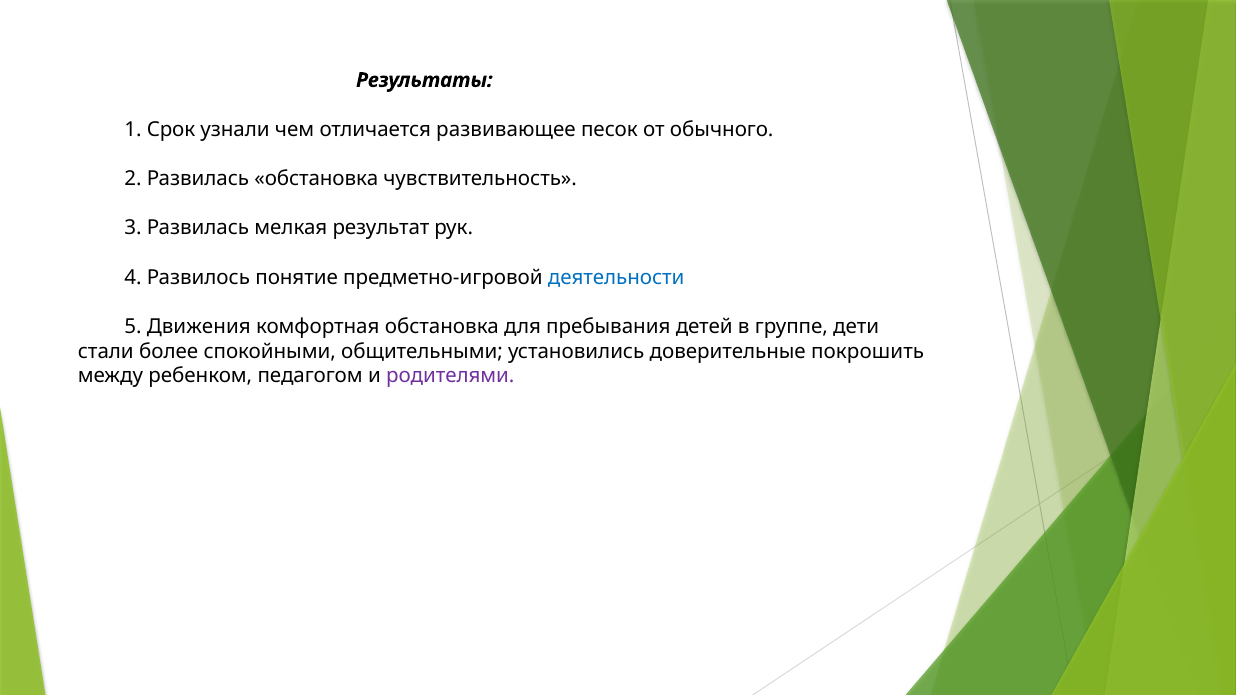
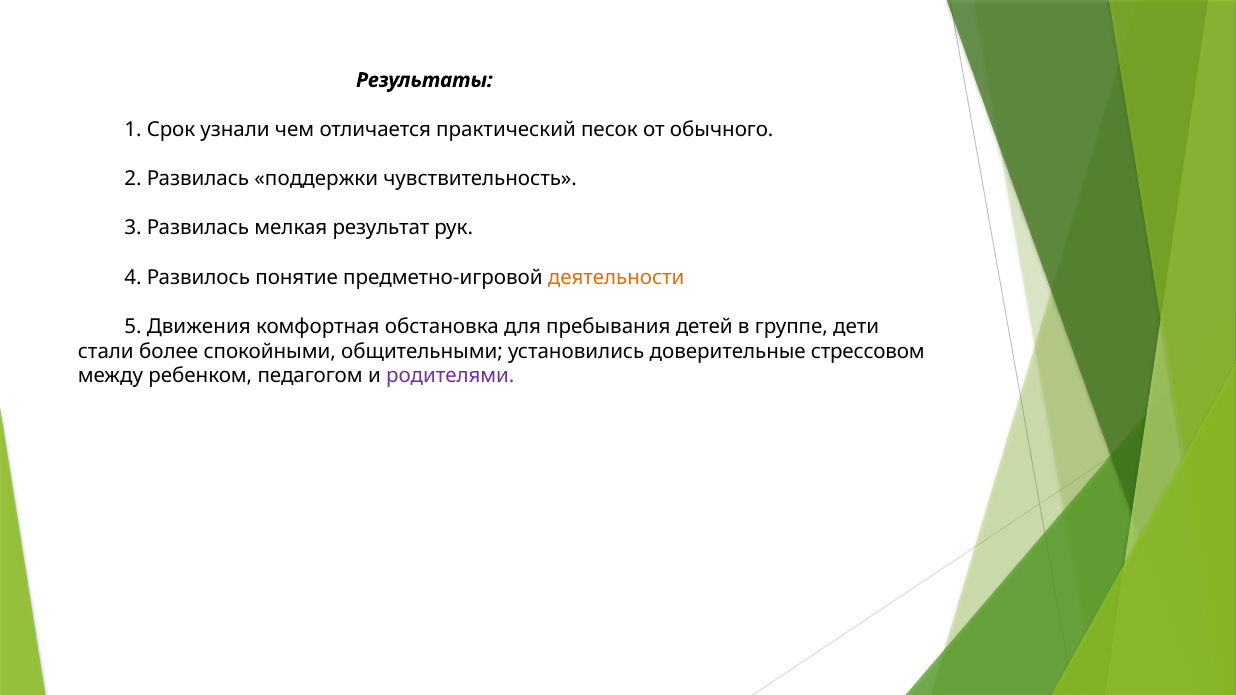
развивающее: развивающее -> практический
Развилась обстановка: обстановка -> поддержки
деятельности colour: blue -> orange
покрошить: покрошить -> стрессовом
